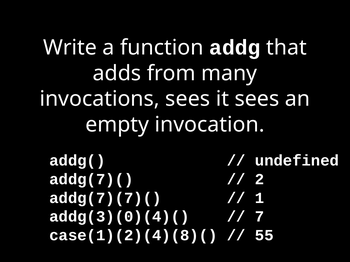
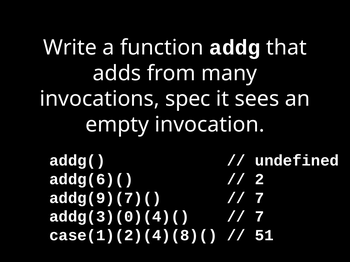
invocations sees: sees -> spec
addg(7)(: addg(7)( -> addg(6)(
addg(7)(7)(: addg(7)(7)( -> addg(9)(7)(
1 at (260, 198): 1 -> 7
55: 55 -> 51
